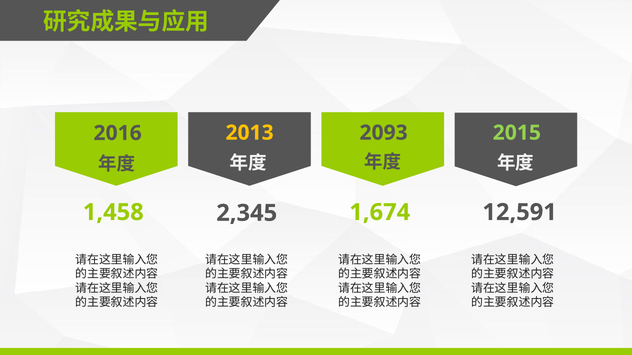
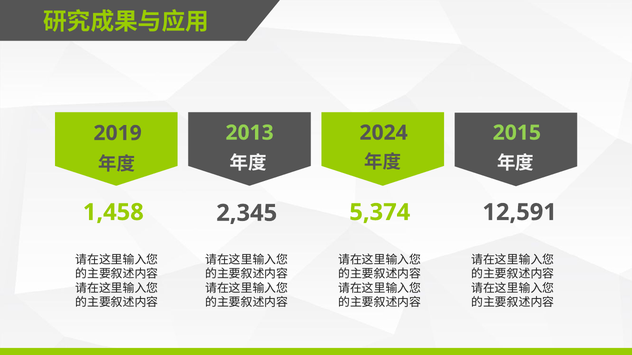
2013 colour: yellow -> light green
2093: 2093 -> 2024
2016: 2016 -> 2019
1,674: 1,674 -> 5,374
